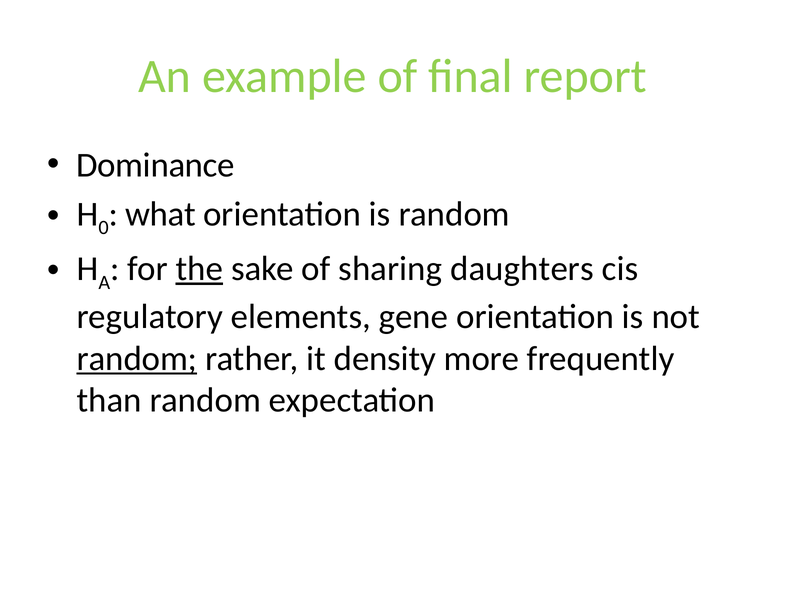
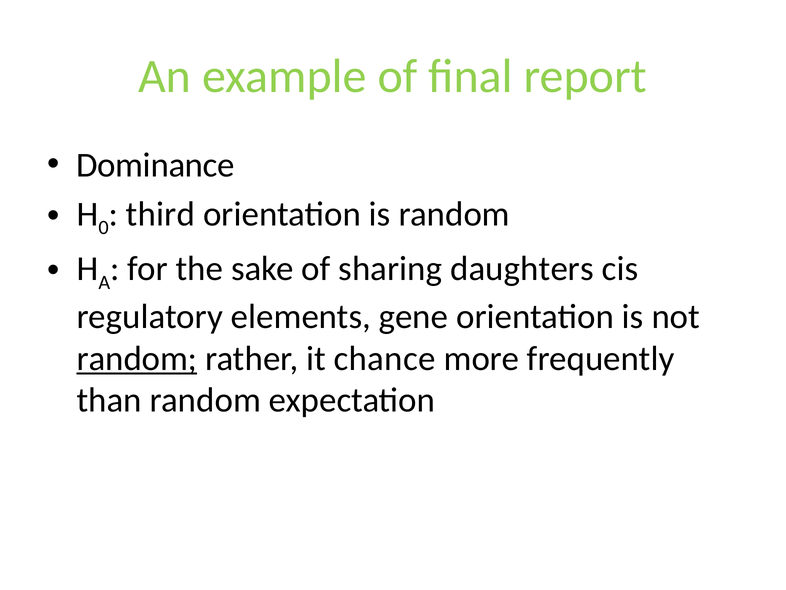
what: what -> third
the underline: present -> none
density: density -> chance
